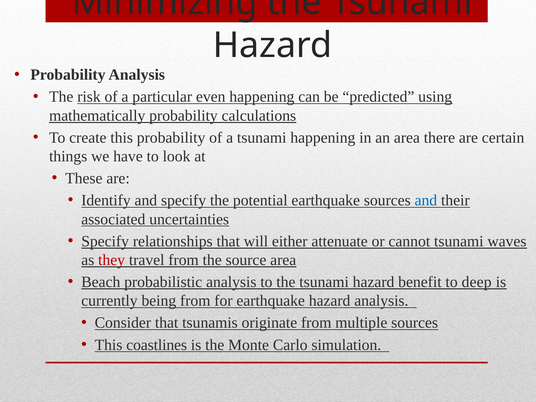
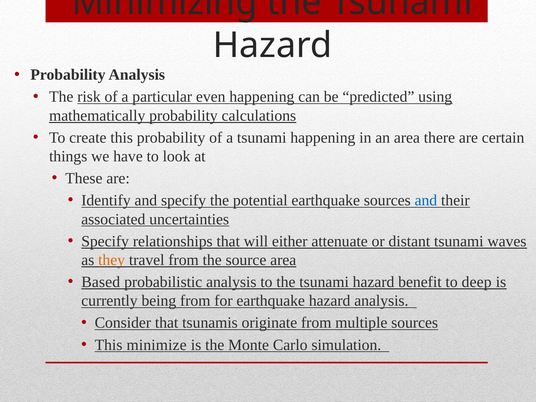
cannot: cannot -> distant
they colour: red -> orange
Beach: Beach -> Based
coastlines: coastlines -> minimize
